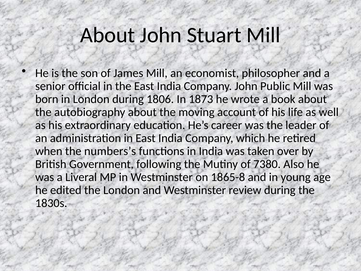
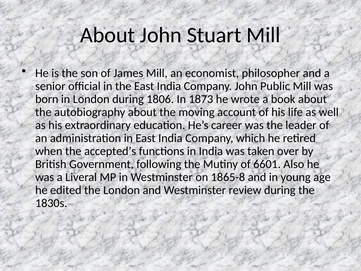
numbers’s: numbers’s -> accepted’s
7380: 7380 -> 6601
